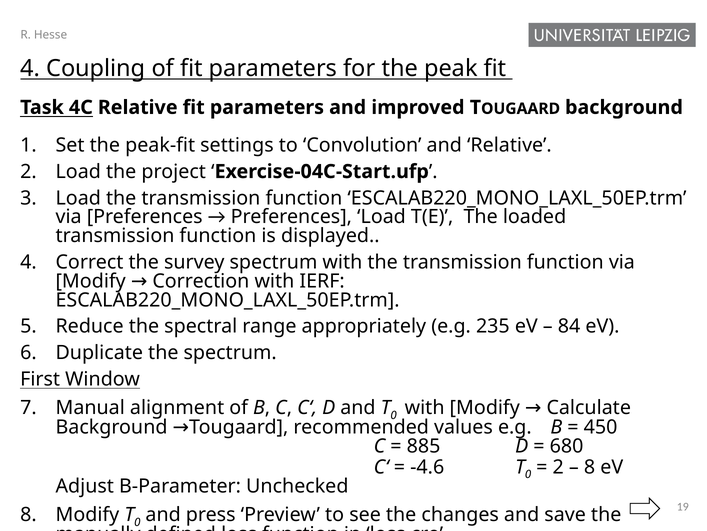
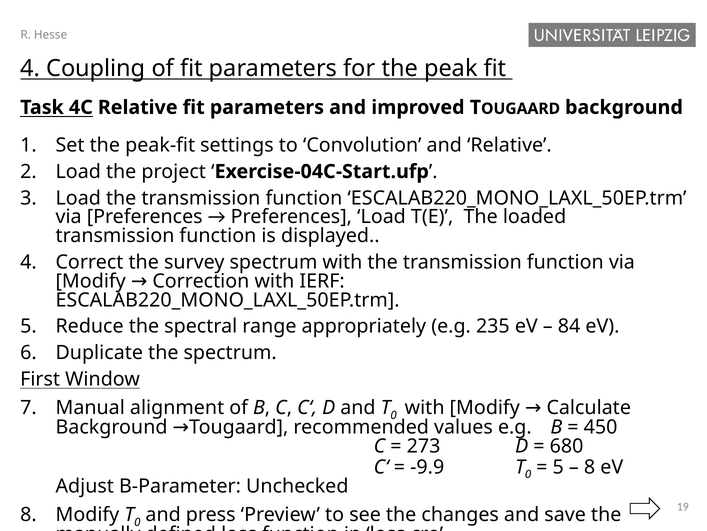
885: 885 -> 273
-4.6: -4.6 -> -9.9
2 at (558, 466): 2 -> 5
